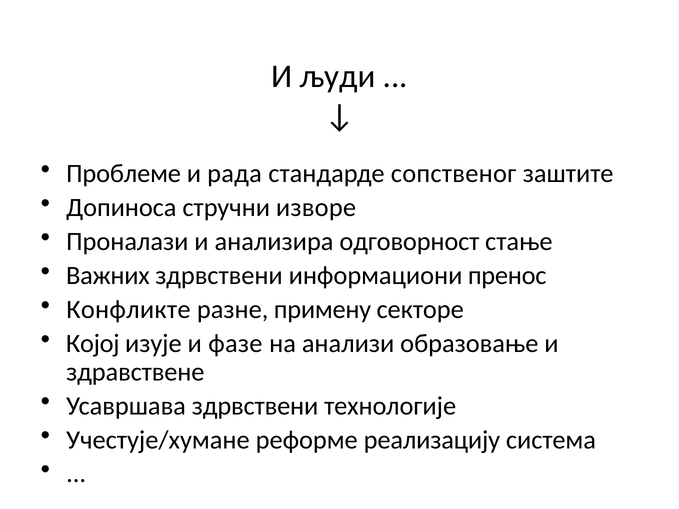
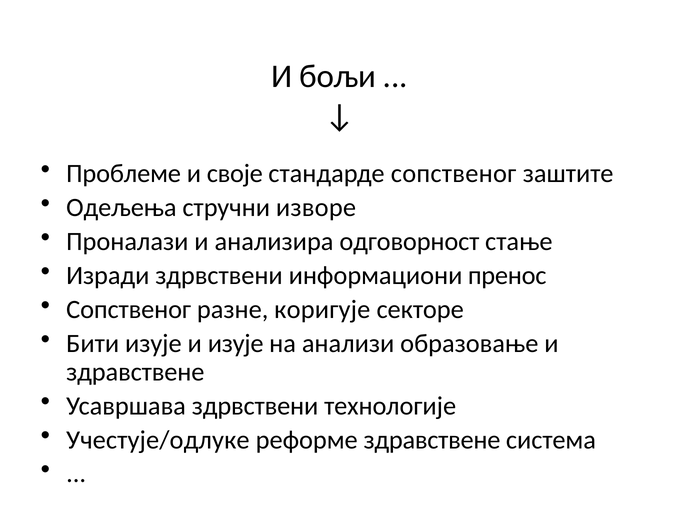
људи: људи -> бољи
рада: рада -> своје
Допиноса: Допиноса -> Одељења
Важних: Важних -> Изради
Конфликте at (128, 310): Конфликте -> Сопственог
примену: примену -> коригује
Којој: Којој -> Бити
и фазе: фазе -> изује
Учестује/хумане: Учестује/хумане -> Учестује/одлуке
реформе реализацију: реализацију -> здравствене
